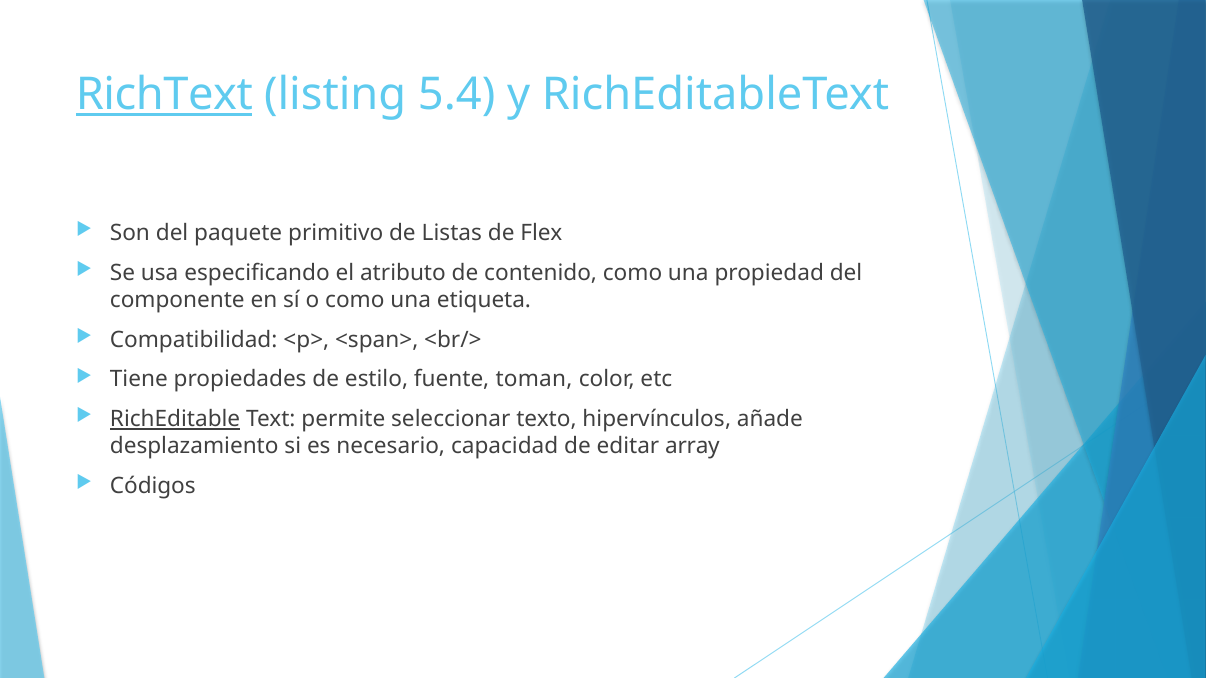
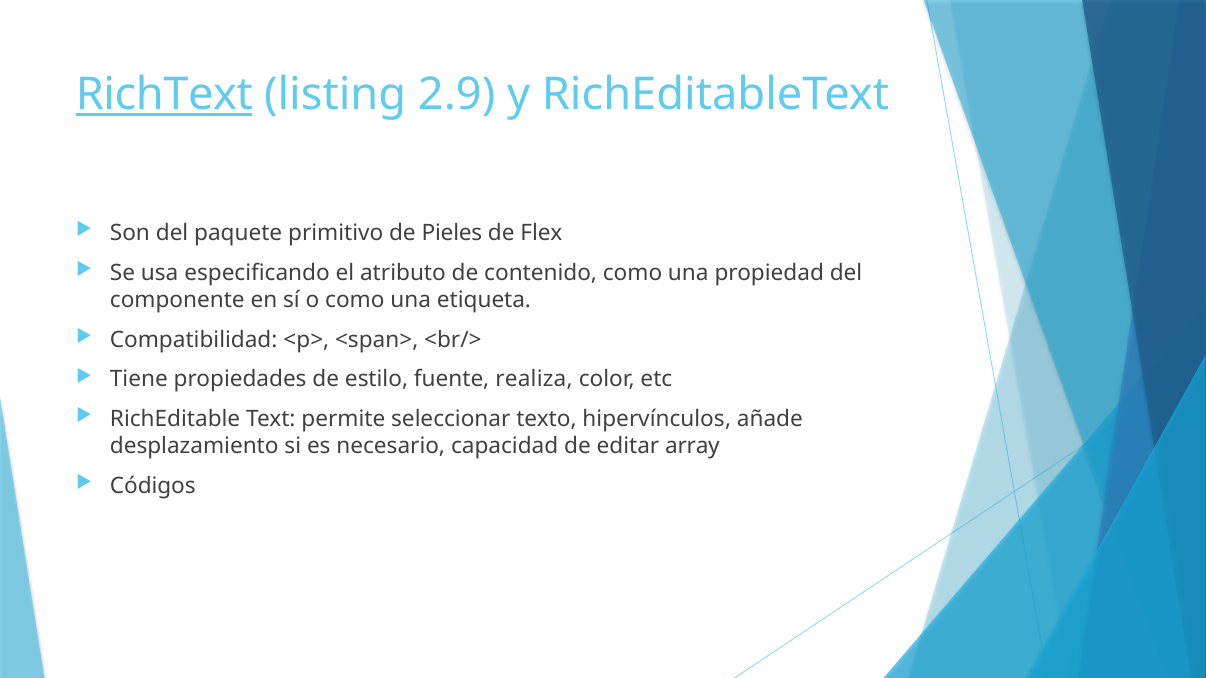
5.4: 5.4 -> 2.9
Listas: Listas -> Pieles
toman: toman -> realiza
RichEditable underline: present -> none
